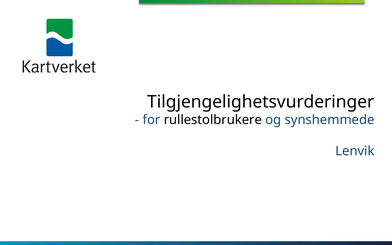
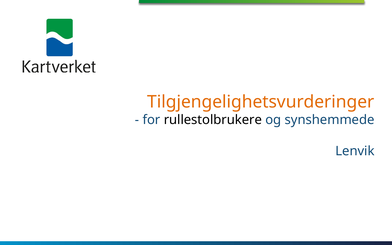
Tilgjengelighetsvurderinger colour: black -> orange
